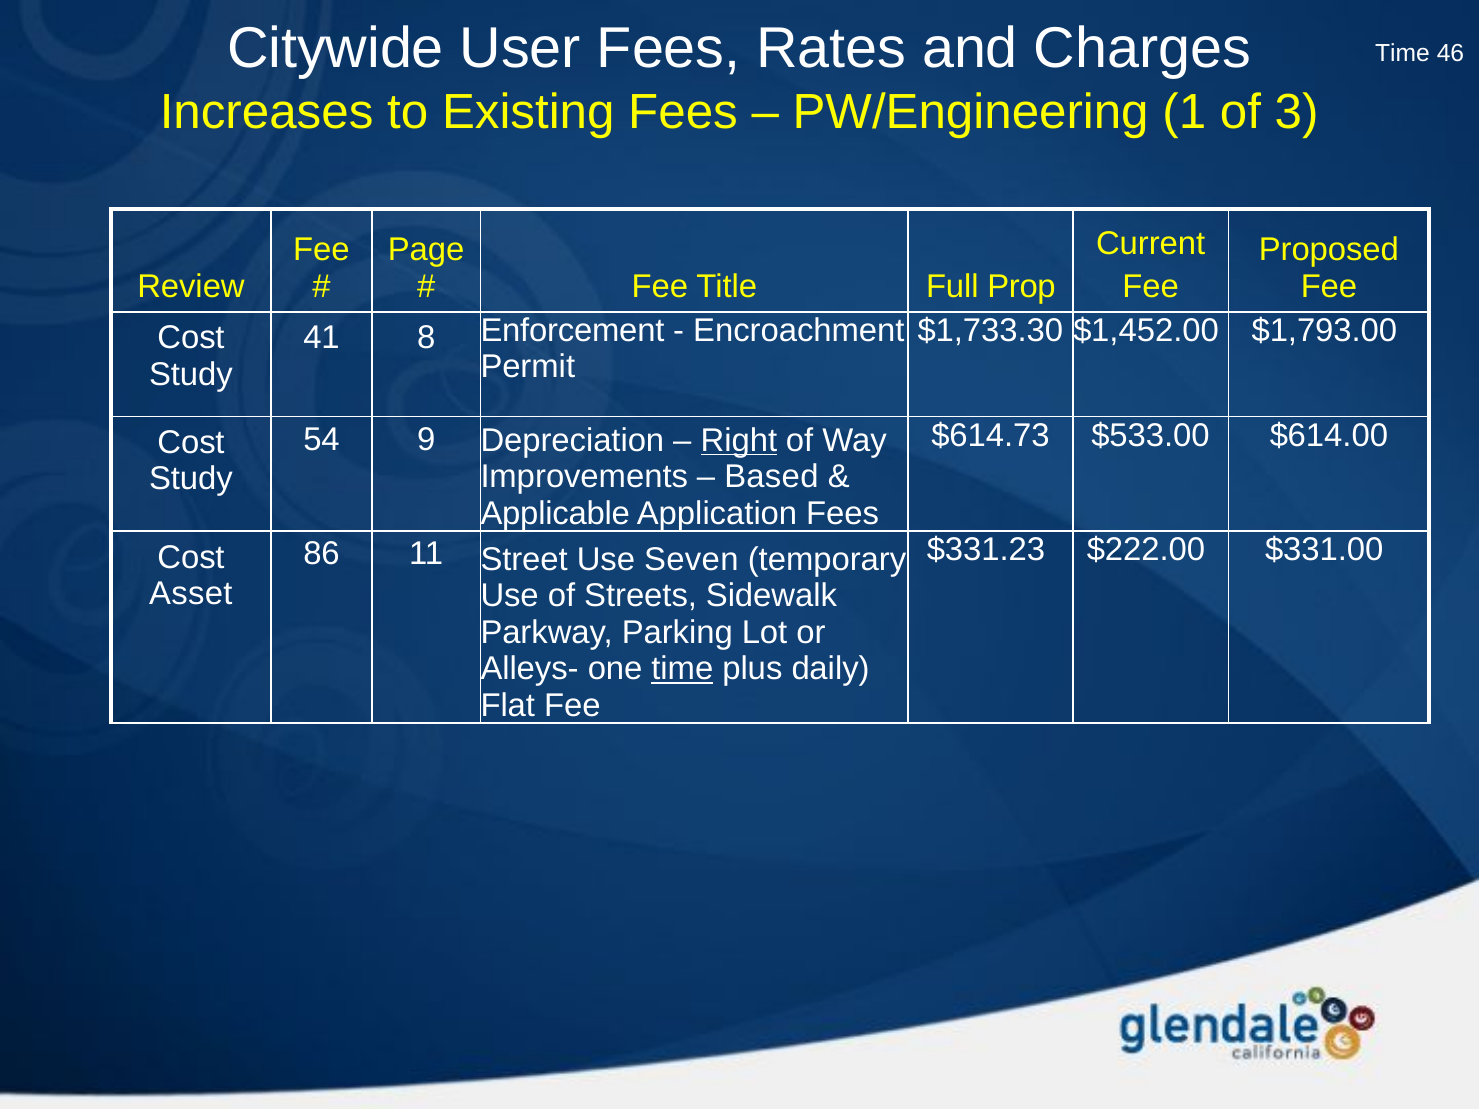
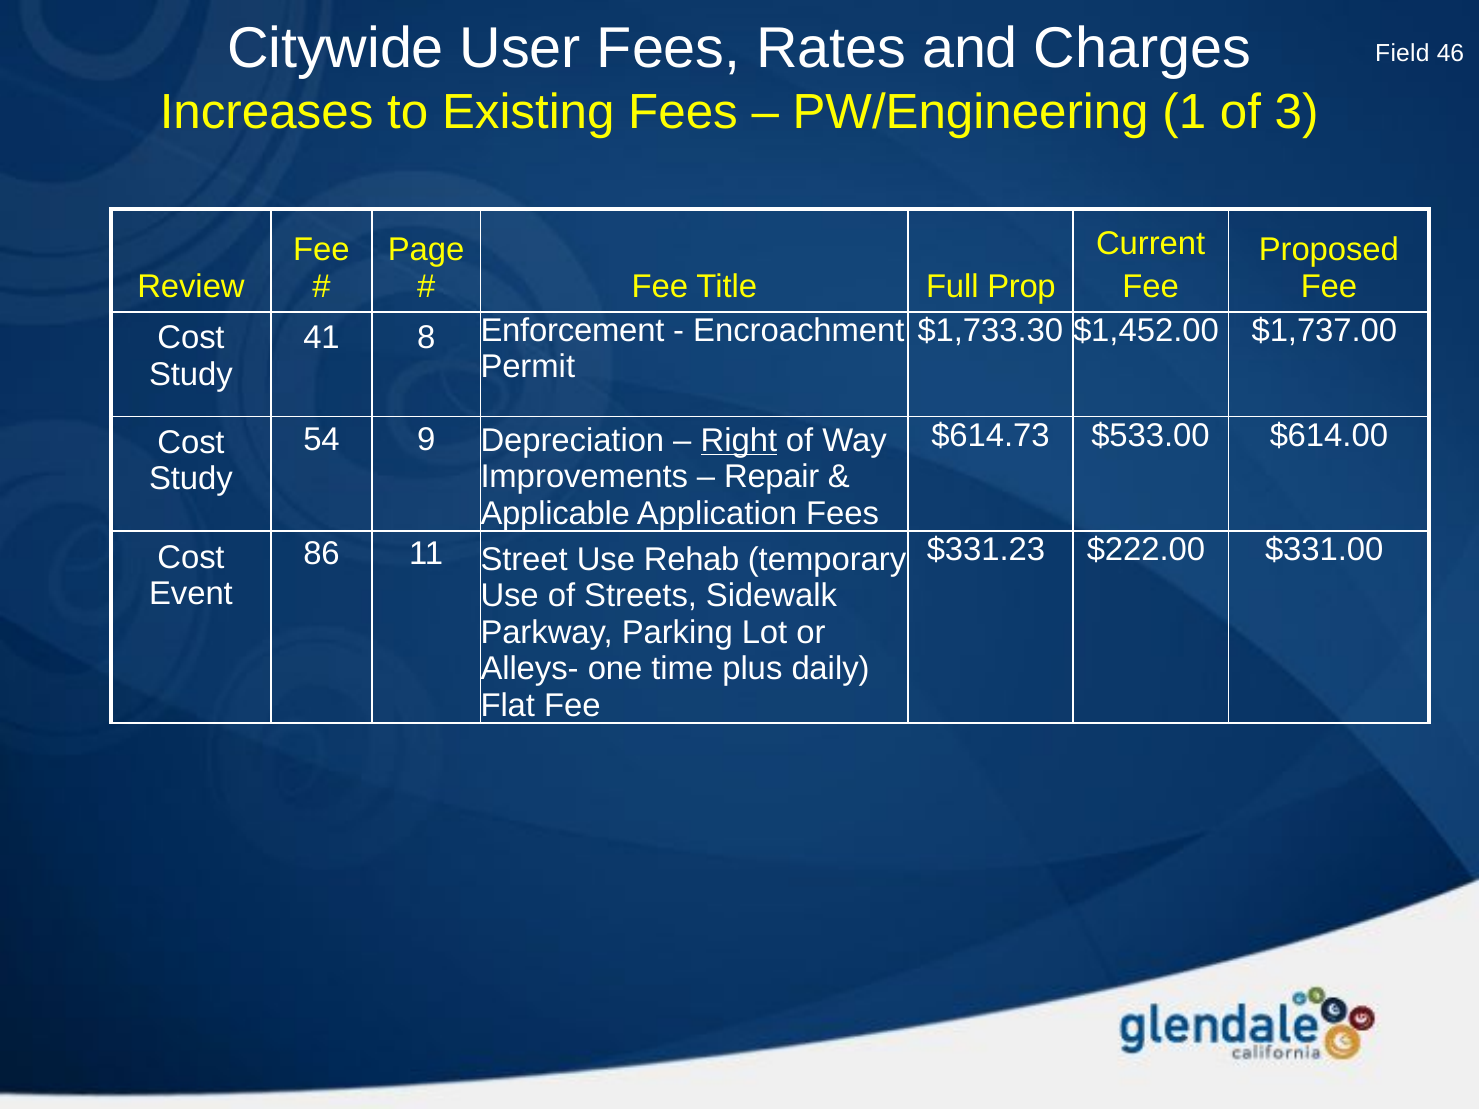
Time at (1403, 53): Time -> Field
$1,793.00: $1,793.00 -> $1,737.00
Based: Based -> Repair
Seven: Seven -> Rehab
Asset: Asset -> Event
time at (682, 669) underline: present -> none
